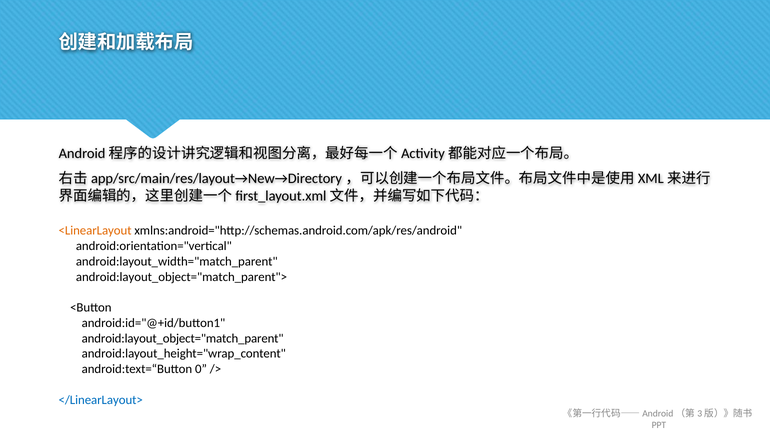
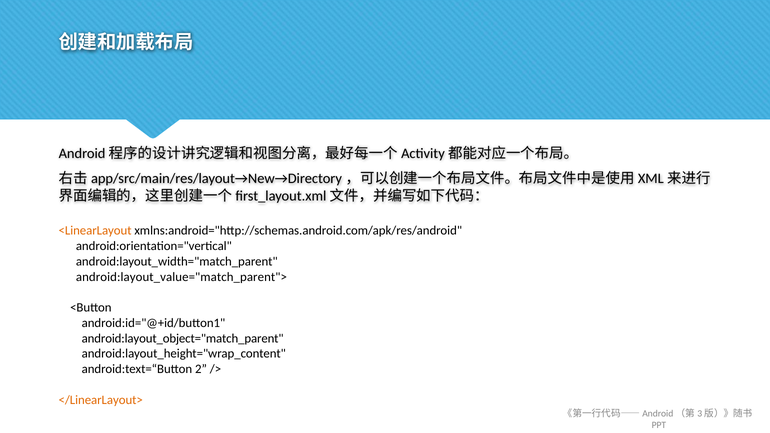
android:layout_object="match_parent">: android:layout_object="match_parent"> -> android:layout_value="match_parent">
0: 0 -> 2
</LinearLayout> colour: blue -> orange
